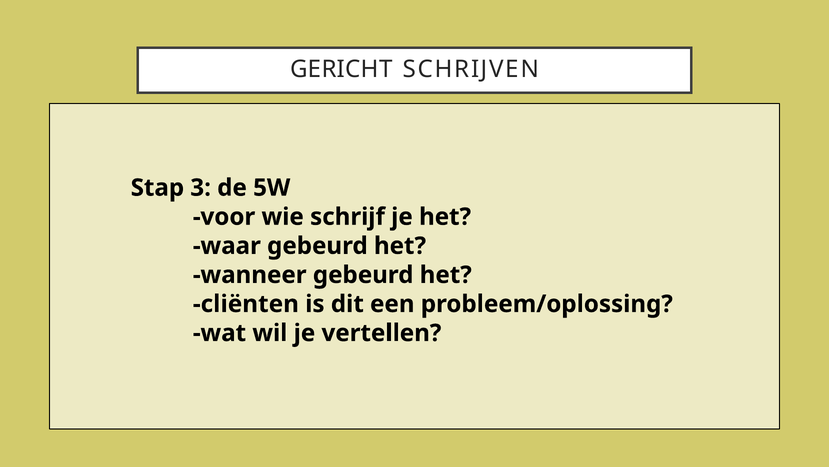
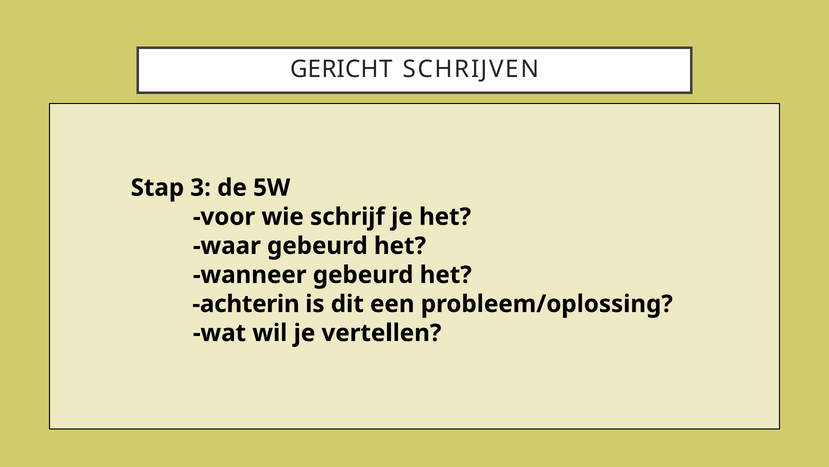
cliënten: cliënten -> achterin
